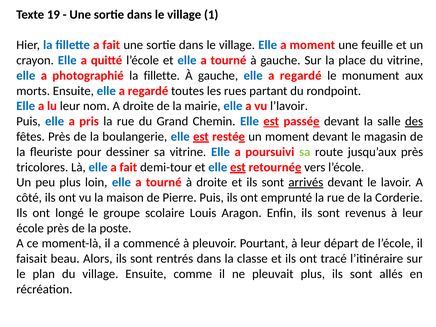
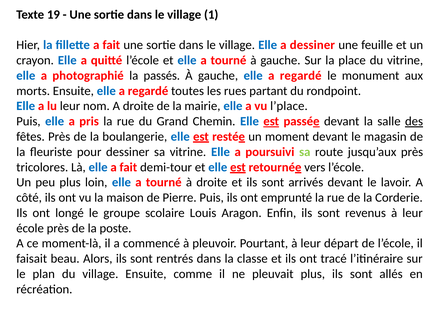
a moment: moment -> dessiner
photographié la fillette: fillette -> passés
l’lavoir: l’lavoir -> l’place
arrivés underline: present -> none
